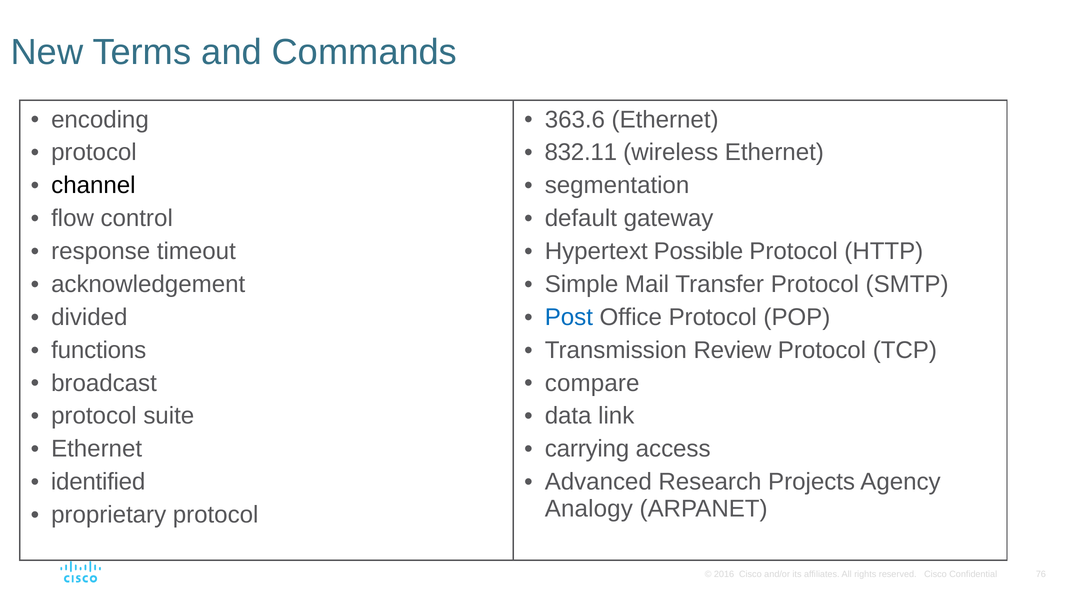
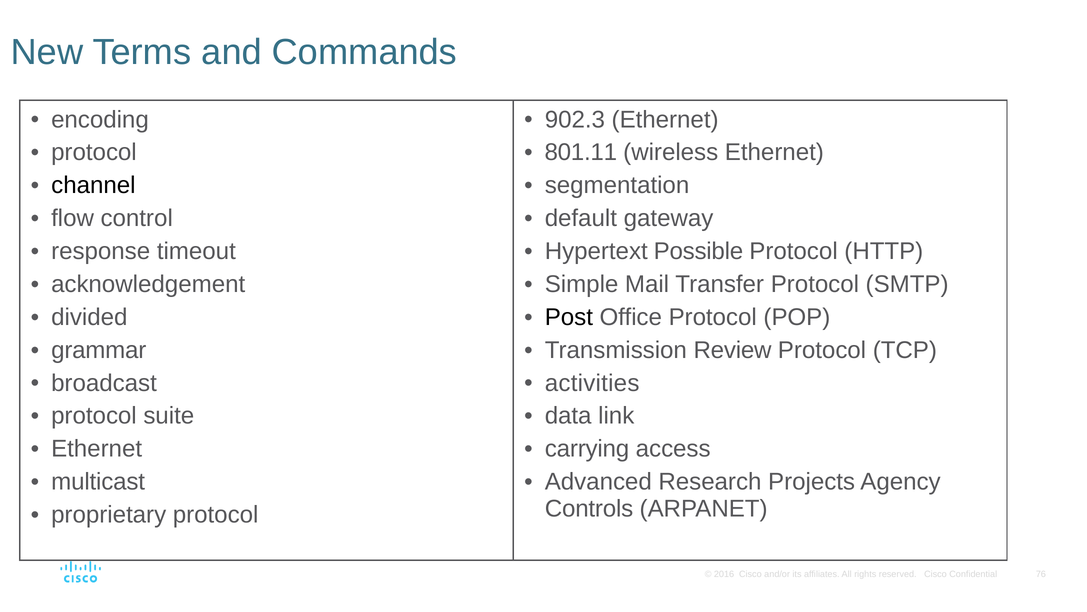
363.6: 363.6 -> 902.3
832.11: 832.11 -> 801.11
Post colour: blue -> black
functions: functions -> grammar
compare: compare -> activities
identified: identified -> multicast
Analogy: Analogy -> Controls
